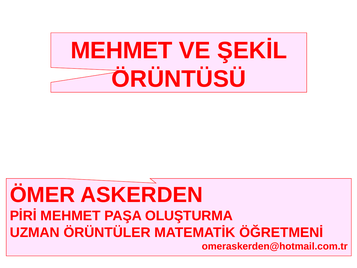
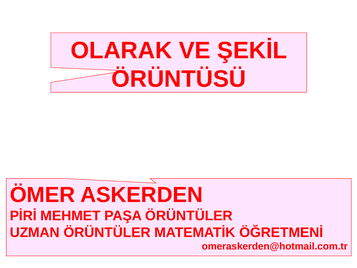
MEHMET at (122, 50): MEHMET -> OLARAK
PAŞA OLUŞTURMA: OLUŞTURMA -> ÖRÜNTÜLER
